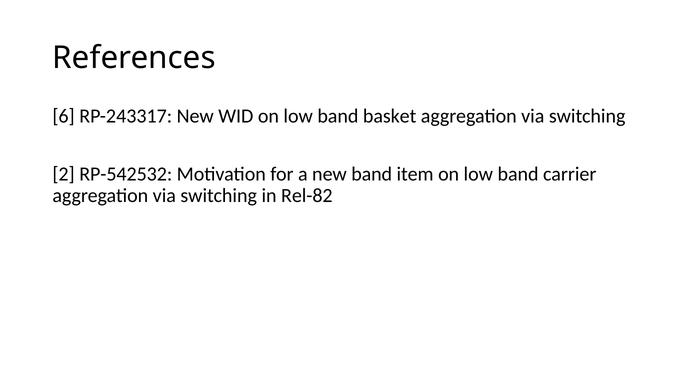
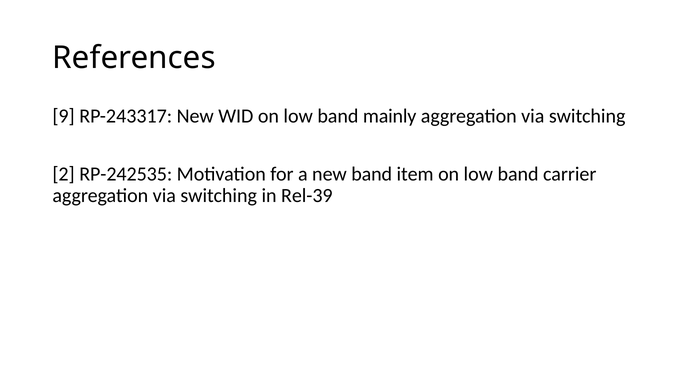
6: 6 -> 9
basket: basket -> mainly
RP-542532: RP-542532 -> RP-242535
Rel-82: Rel-82 -> Rel-39
